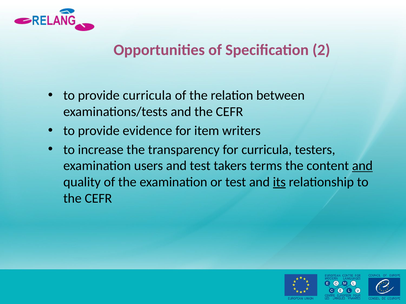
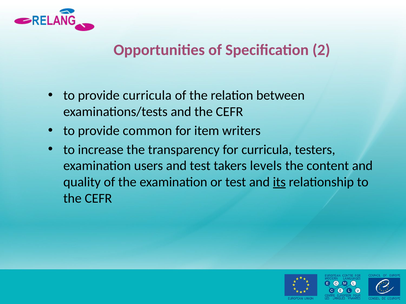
evidence: evidence -> common
terms: terms -> levels
and at (362, 166) underline: present -> none
